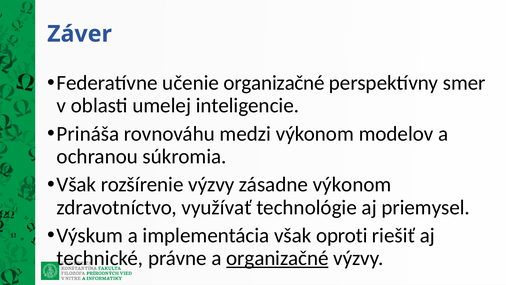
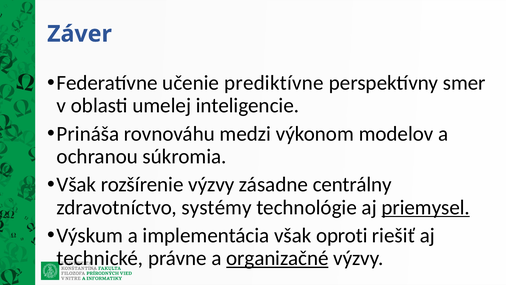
učenie organizačné: organizačné -> prediktívne
zásadne výkonom: výkonom -> centrálny
využívať: využívať -> systémy
priemysel underline: none -> present
